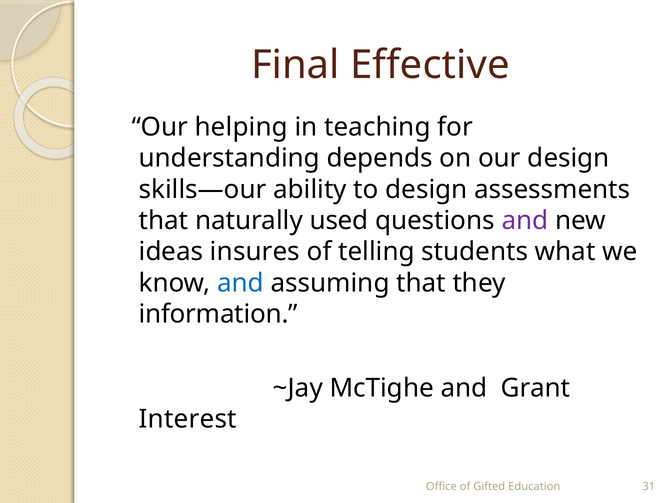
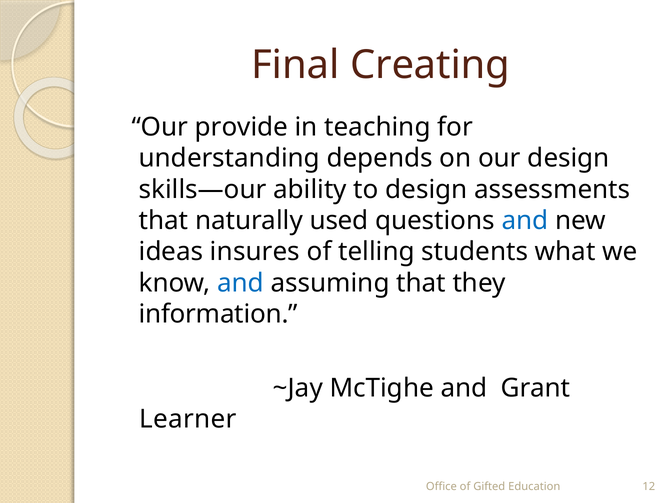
Effective: Effective -> Creating
helping: helping -> provide
and at (525, 221) colour: purple -> blue
Interest: Interest -> Learner
31: 31 -> 12
